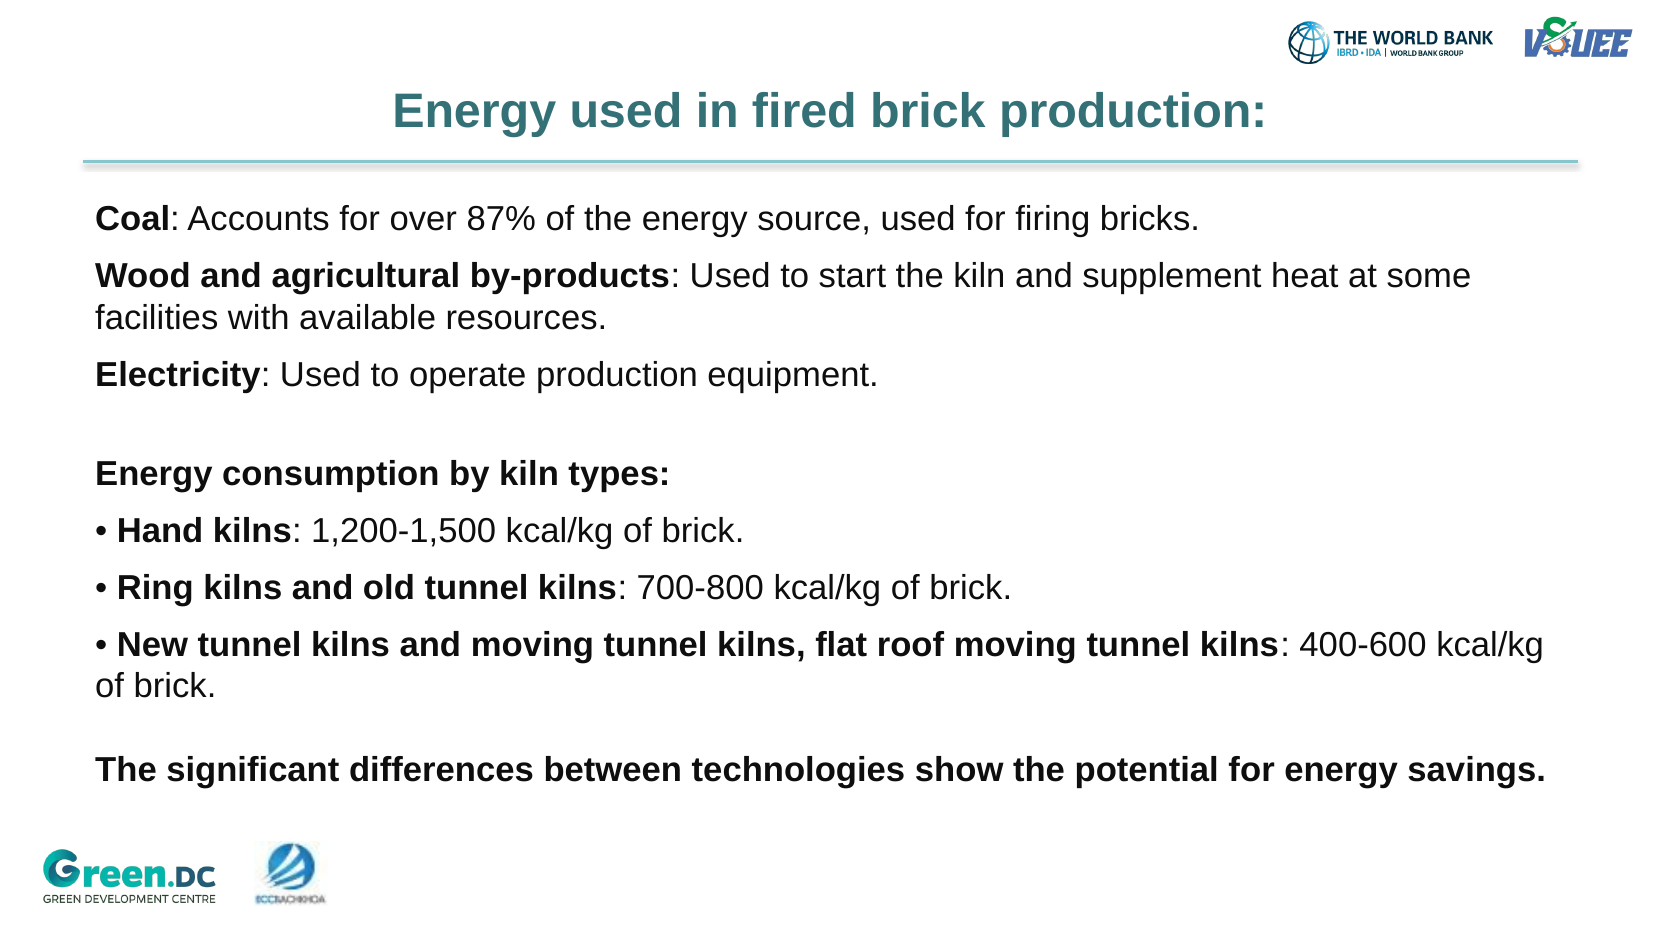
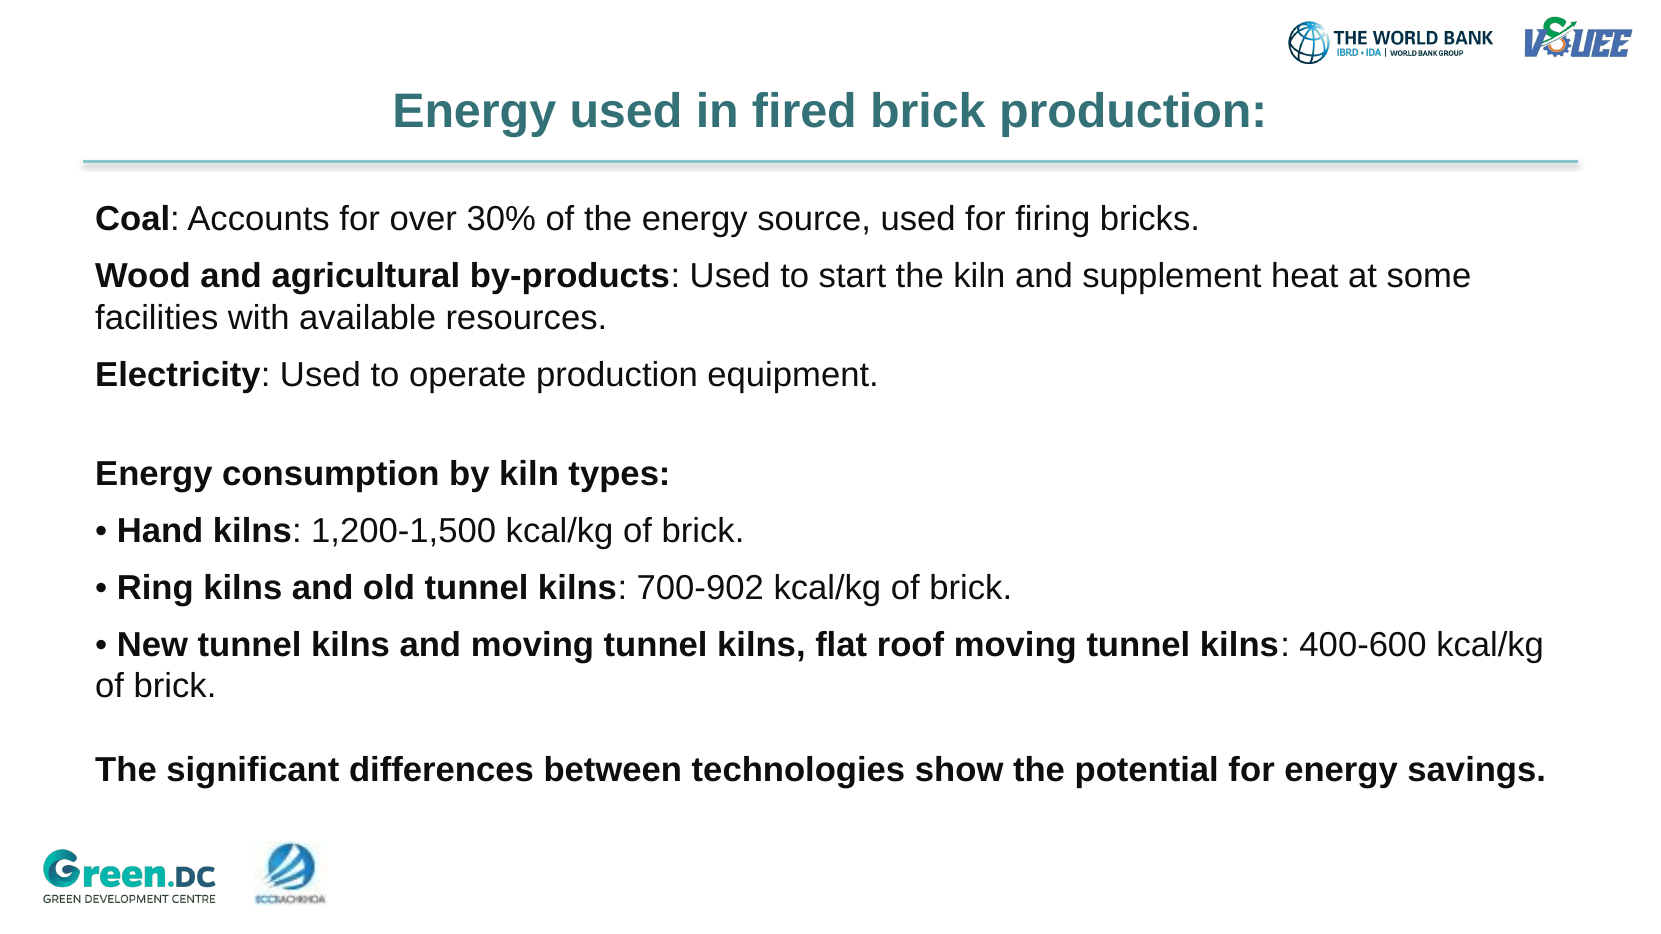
87%: 87% -> 30%
700-800: 700-800 -> 700-902
